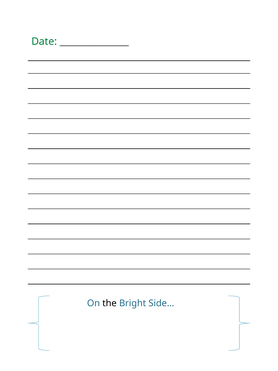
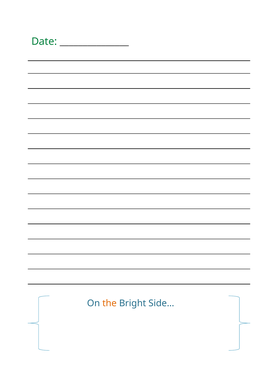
the colour: black -> orange
